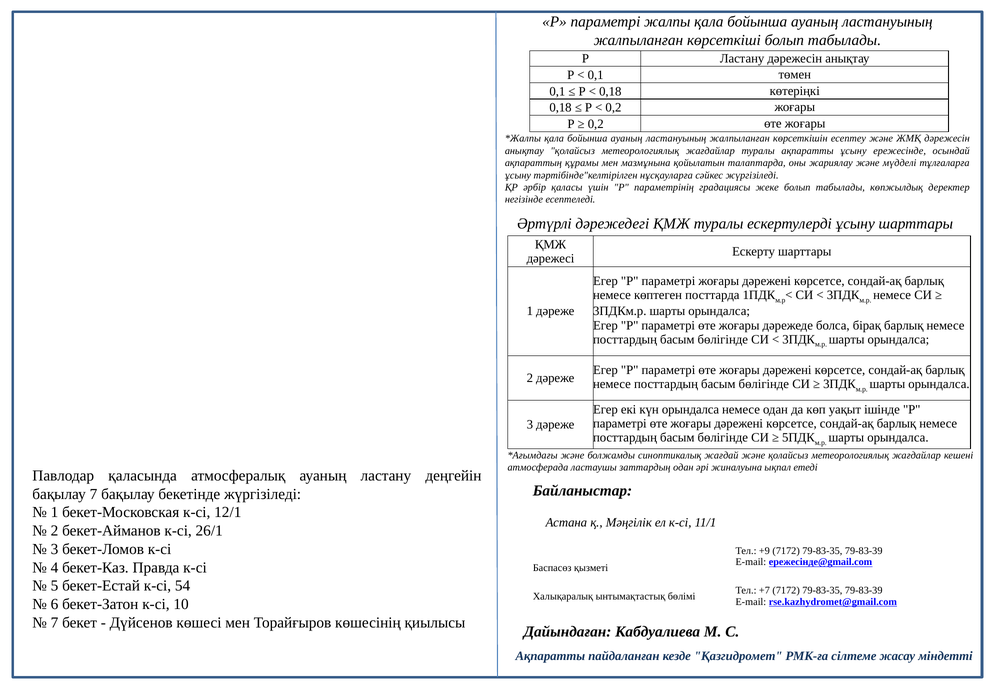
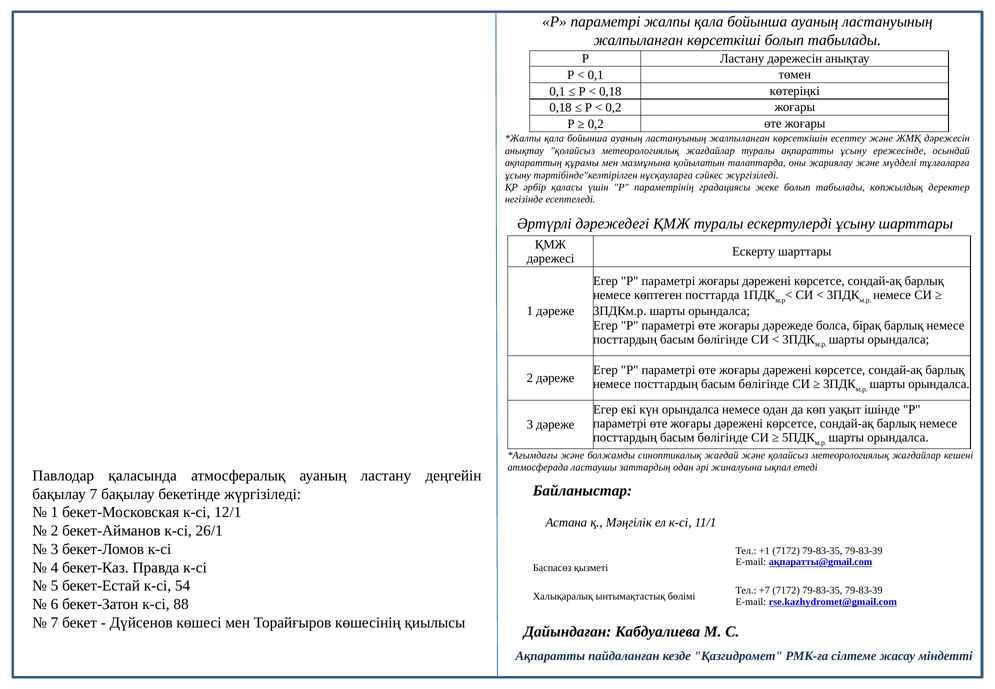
+9: +9 -> +1
ережесінде@gmail.com: ережесінде@gmail.com -> ақпаратты@gmail.com
10: 10 -> 88
